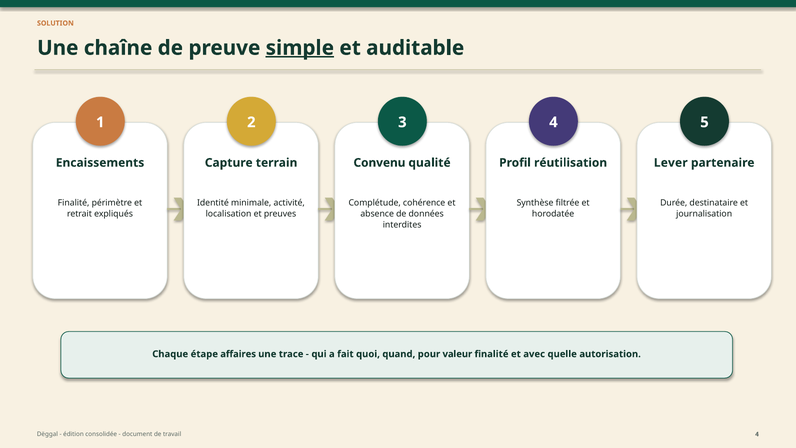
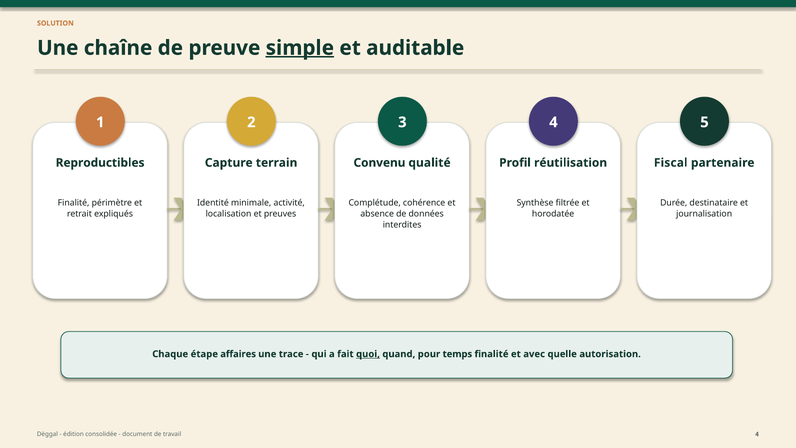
Encaissements: Encaissements -> Reproductibles
Lever: Lever -> Fiscal
quoi underline: none -> present
valeur: valeur -> temps
